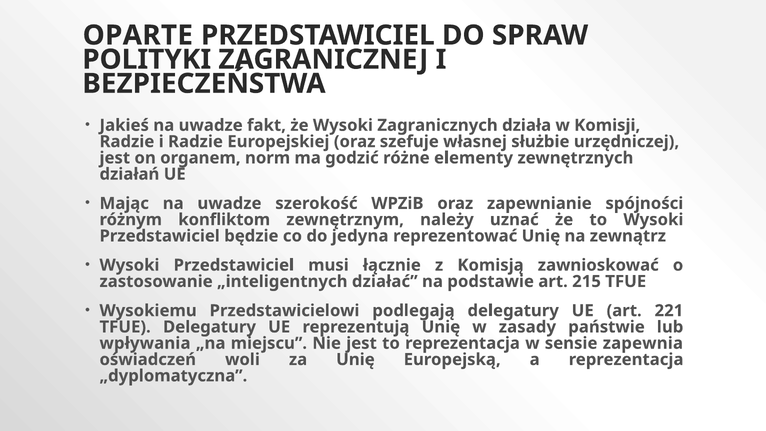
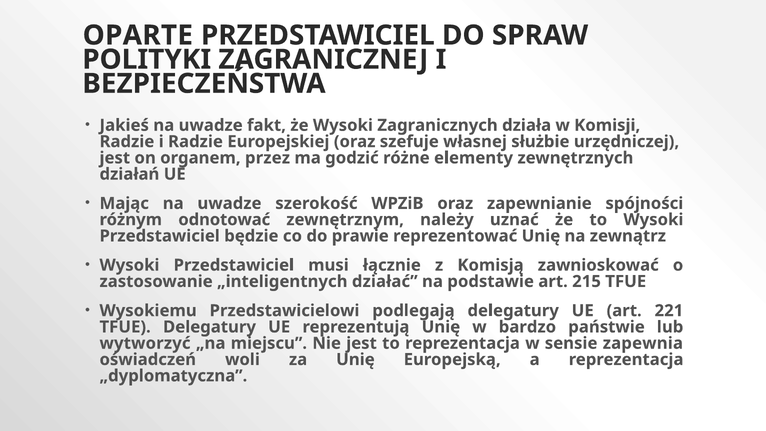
norm: norm -> przez
konfliktom: konfliktom -> odnotować
jedyna: jedyna -> prawie
zasady: zasady -> bardzo
wpływania: wpływania -> wytworzyć
